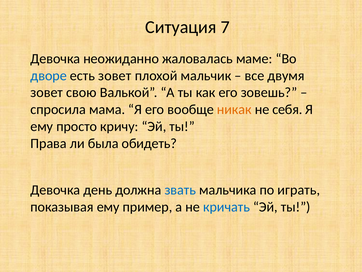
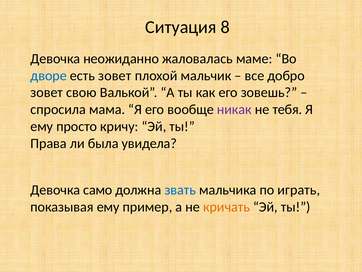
7: 7 -> 8
двумя: двумя -> добро
никак colour: orange -> purple
себя: себя -> тебя
обидеть: обидеть -> увидела
день: день -> само
кричать colour: blue -> orange
